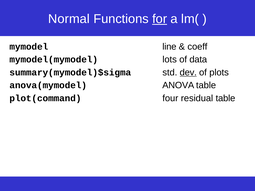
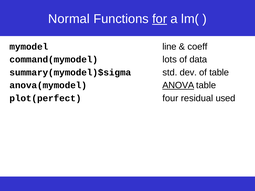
mymodel(mymodel: mymodel(mymodel -> command(mymodel
dev underline: present -> none
of plots: plots -> table
ANOVA underline: none -> present
plot(command: plot(command -> plot(perfect
residual table: table -> used
